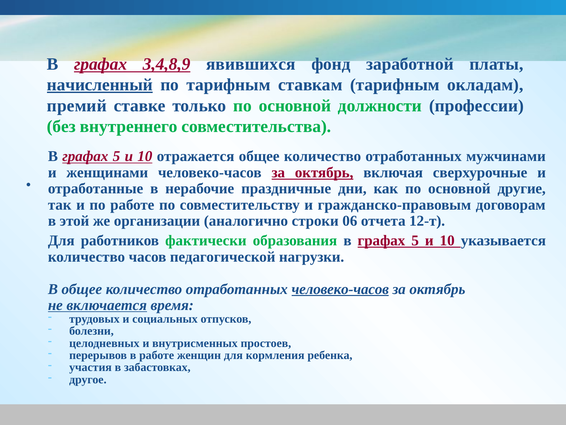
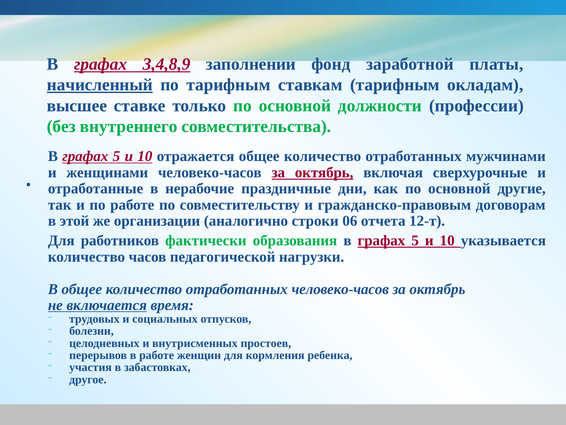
явившихся: явившихся -> заполнении
премий: премий -> высшее
человеко-часов at (340, 289) underline: present -> none
